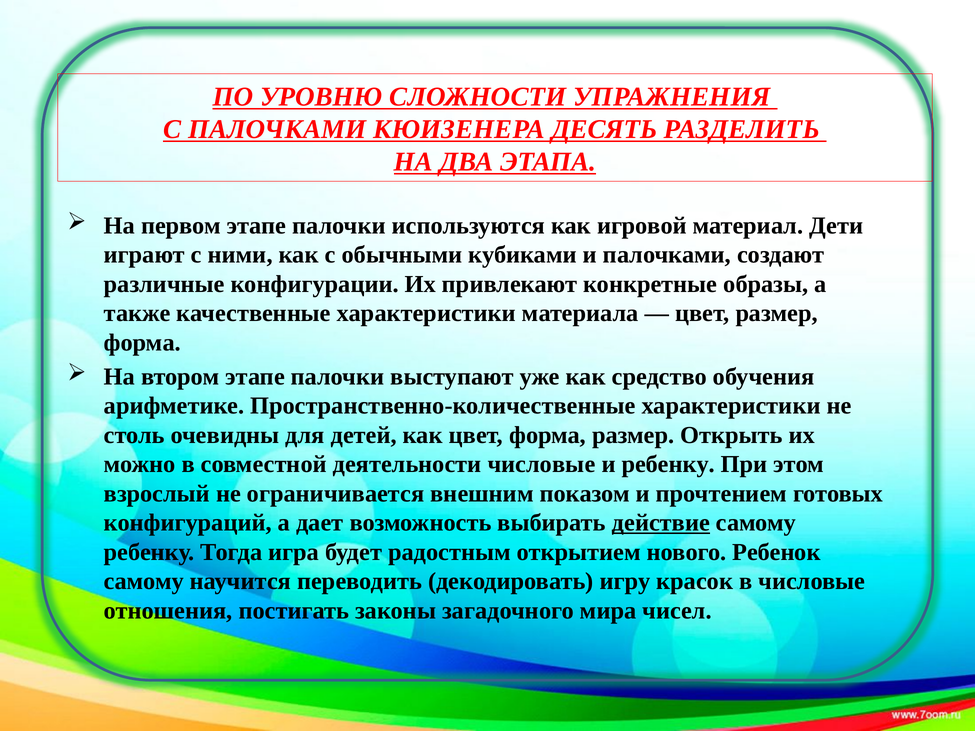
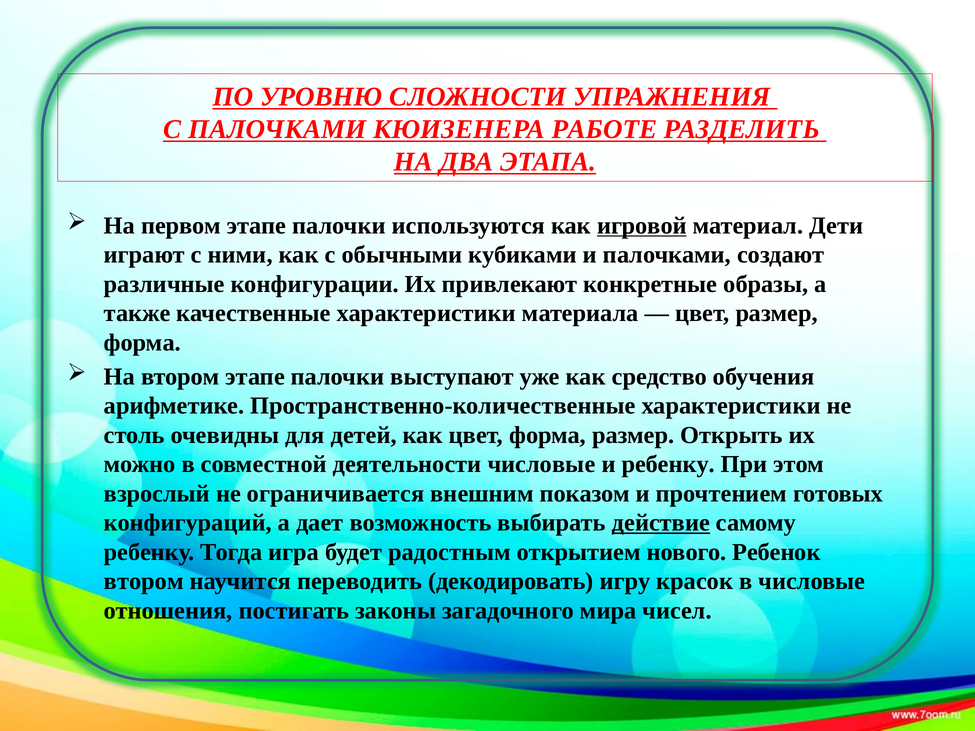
ДЕСЯТЬ: ДЕСЯТЬ -> РАБОТЕ
игровой underline: none -> present
самому at (144, 581): самому -> втором
